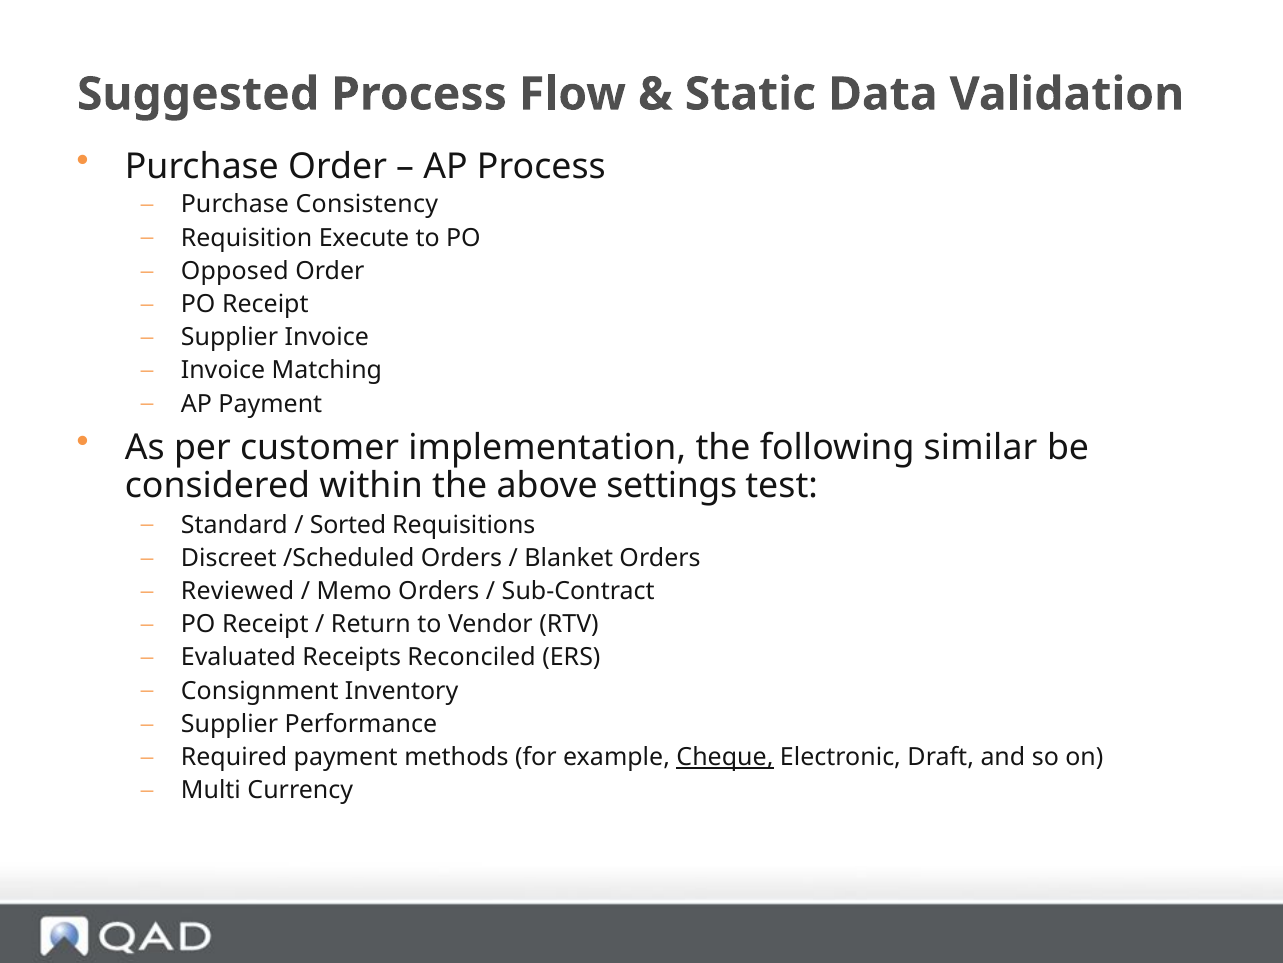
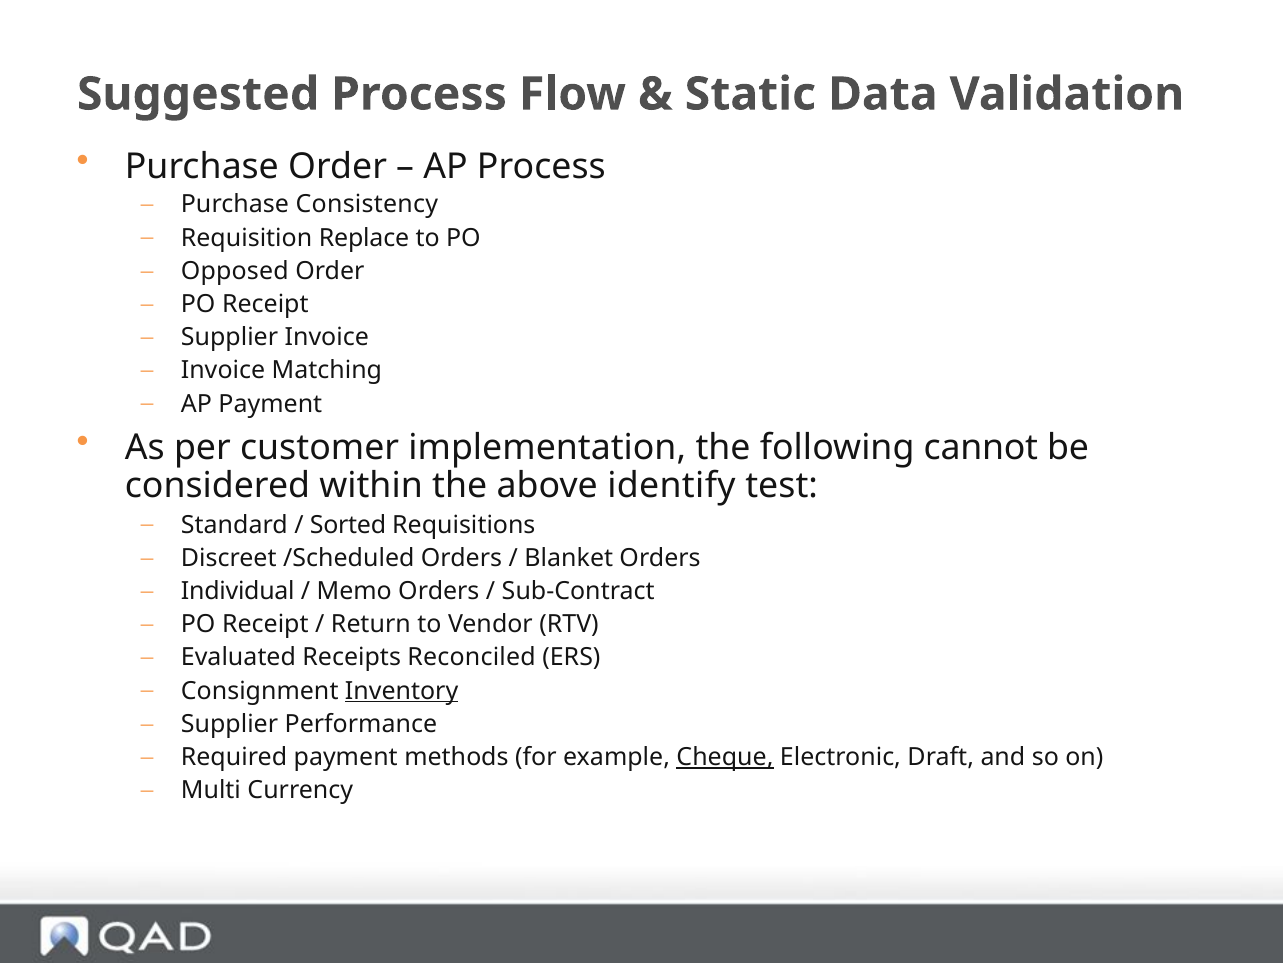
Execute: Execute -> Replace
similar: similar -> cannot
settings: settings -> identify
Reviewed: Reviewed -> Individual
Inventory underline: none -> present
